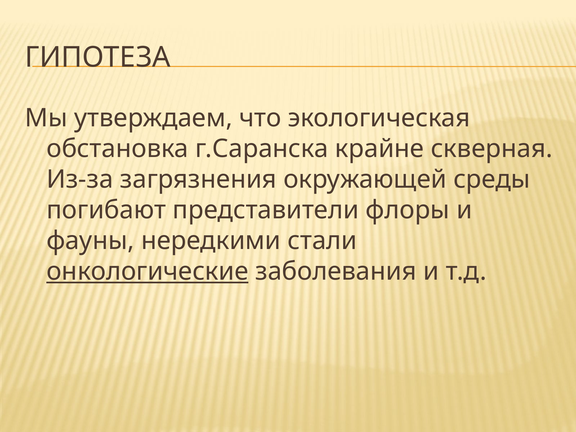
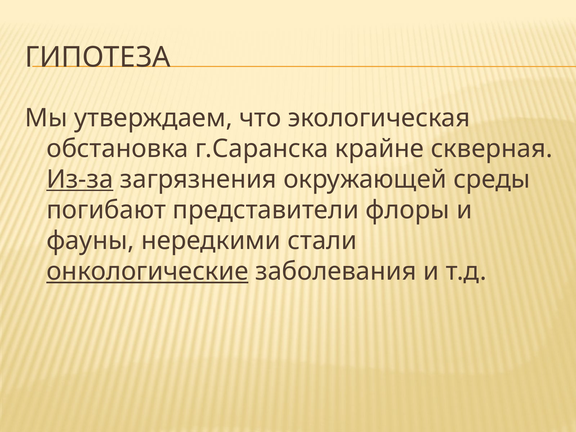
Из-за underline: none -> present
